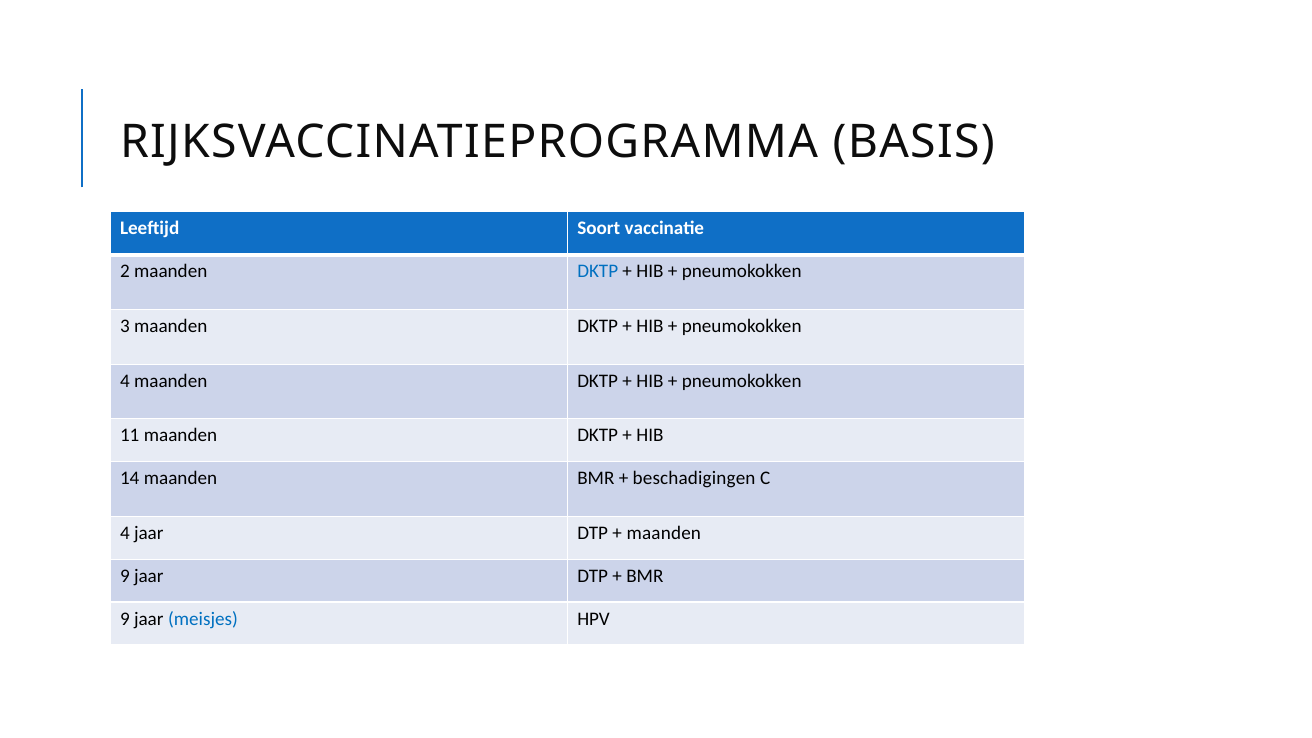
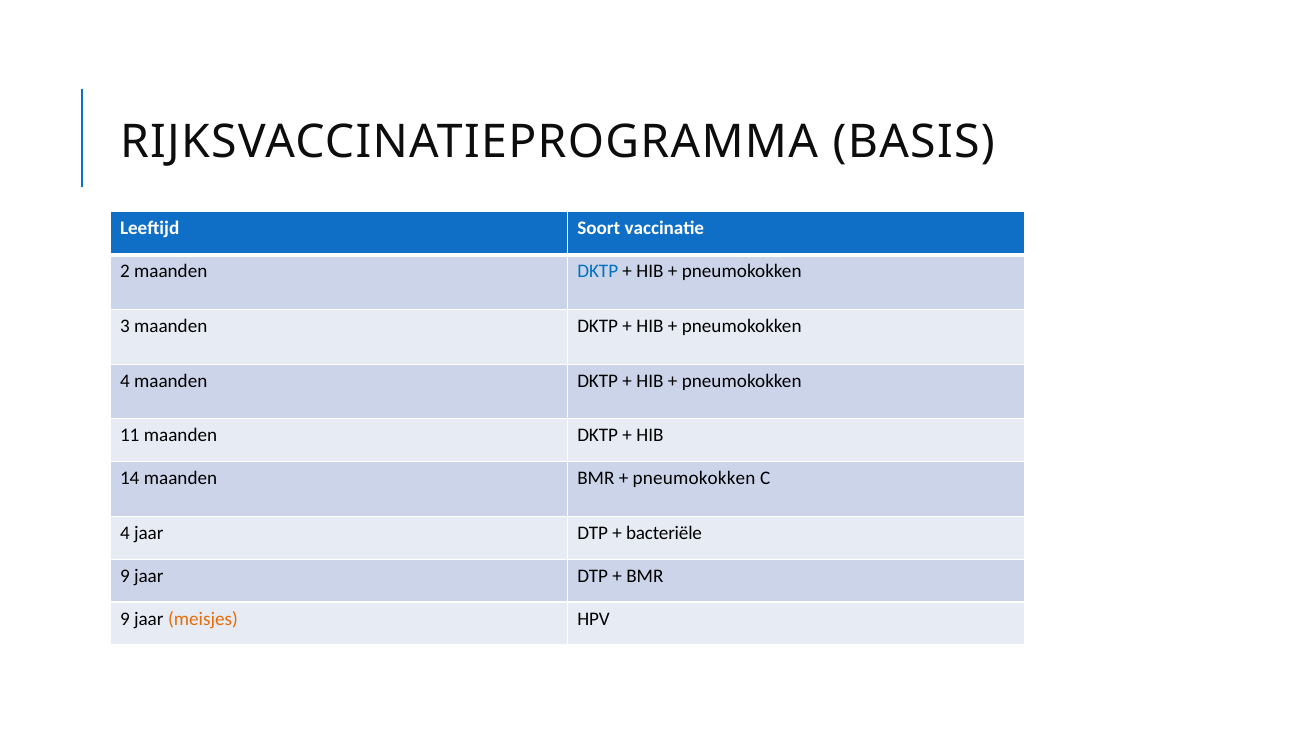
beschadigingen at (694, 478): beschadigingen -> pneumokokken
maanden at (664, 533): maanden -> bacteriële
meisjes colour: blue -> orange
